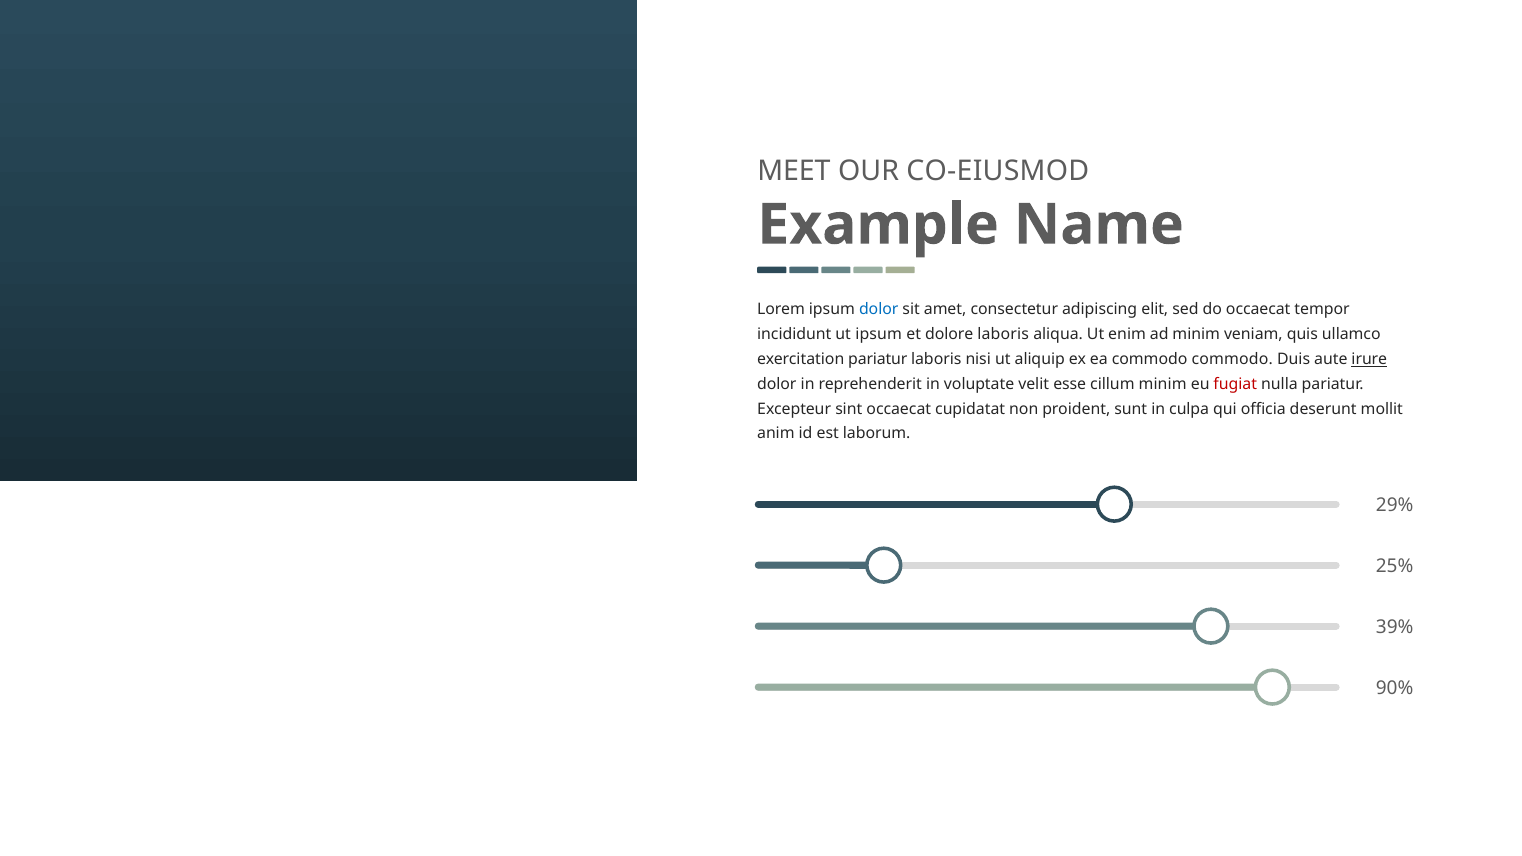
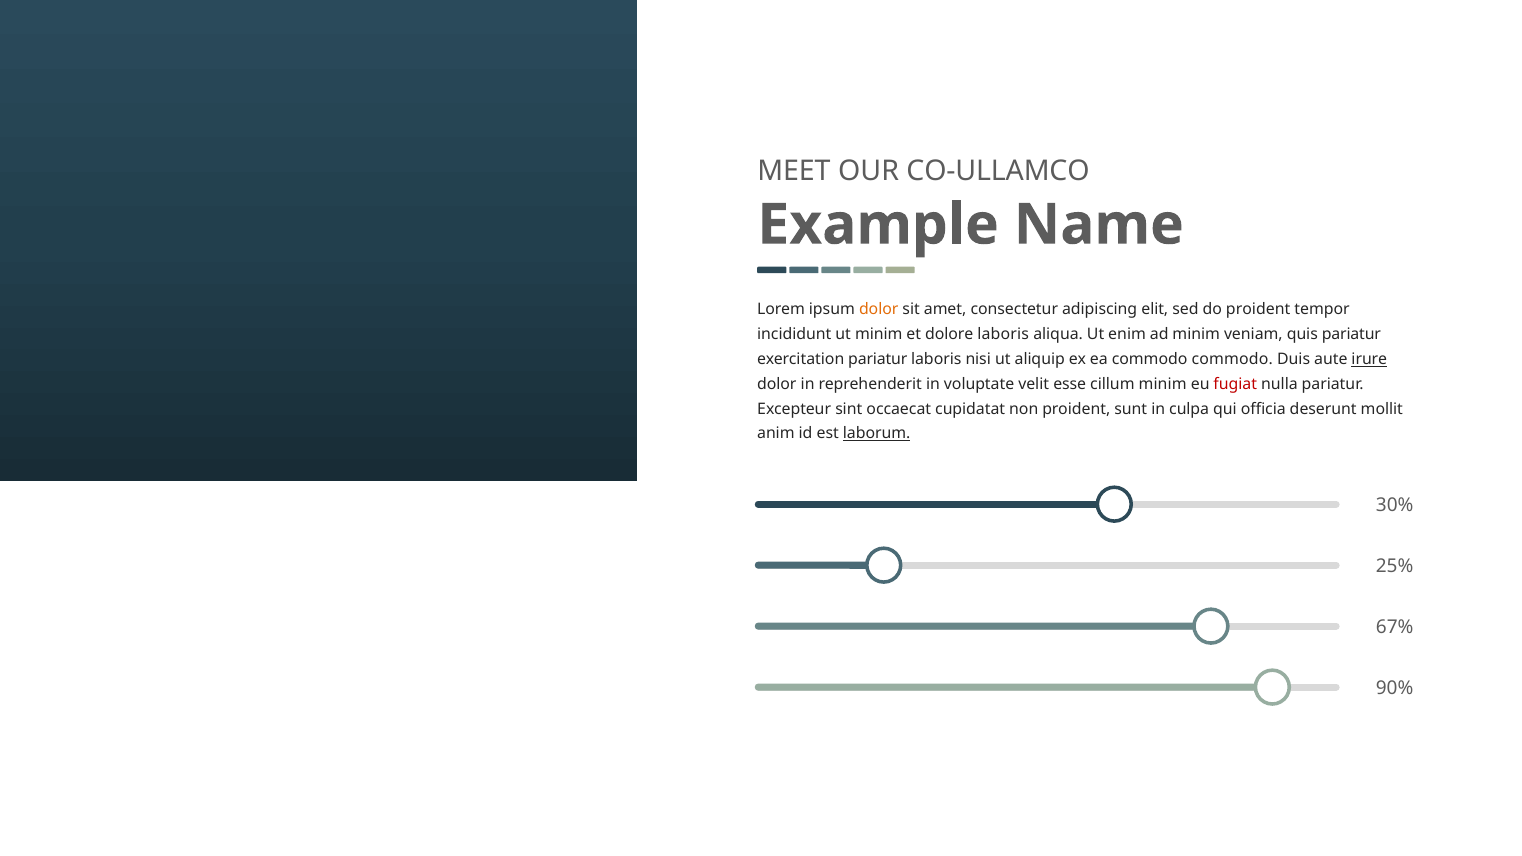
CO-EIUSMOD: CO-EIUSMOD -> CO-ULLAMCO
dolor at (879, 310) colour: blue -> orange
do occaecat: occaecat -> proident
ut ipsum: ipsum -> minim
quis ullamco: ullamco -> pariatur
laborum underline: none -> present
29%: 29% -> 30%
39%: 39% -> 67%
